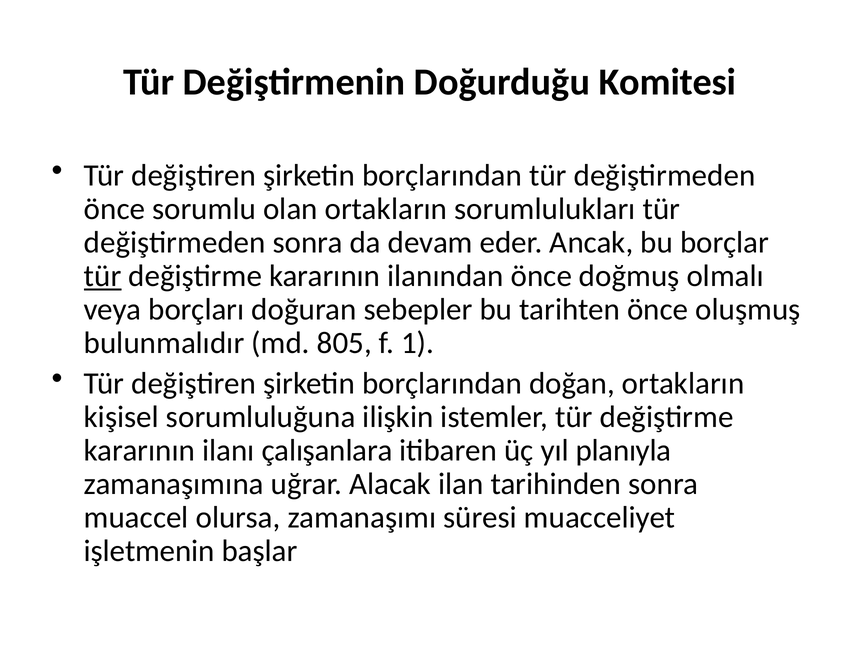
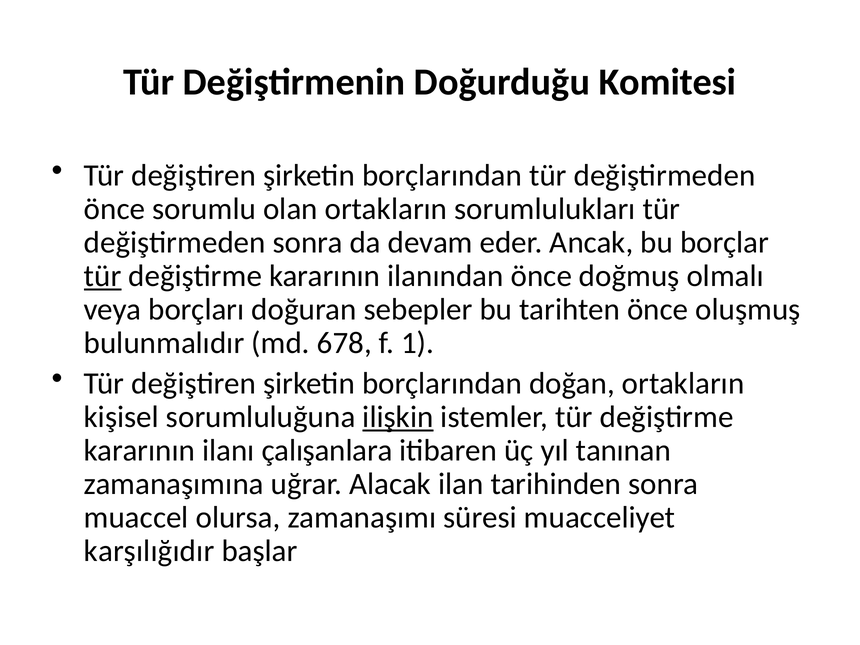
805: 805 -> 678
ilişkin underline: none -> present
planıyla: planıyla -> tanınan
işletmenin: işletmenin -> karşılığıdır
